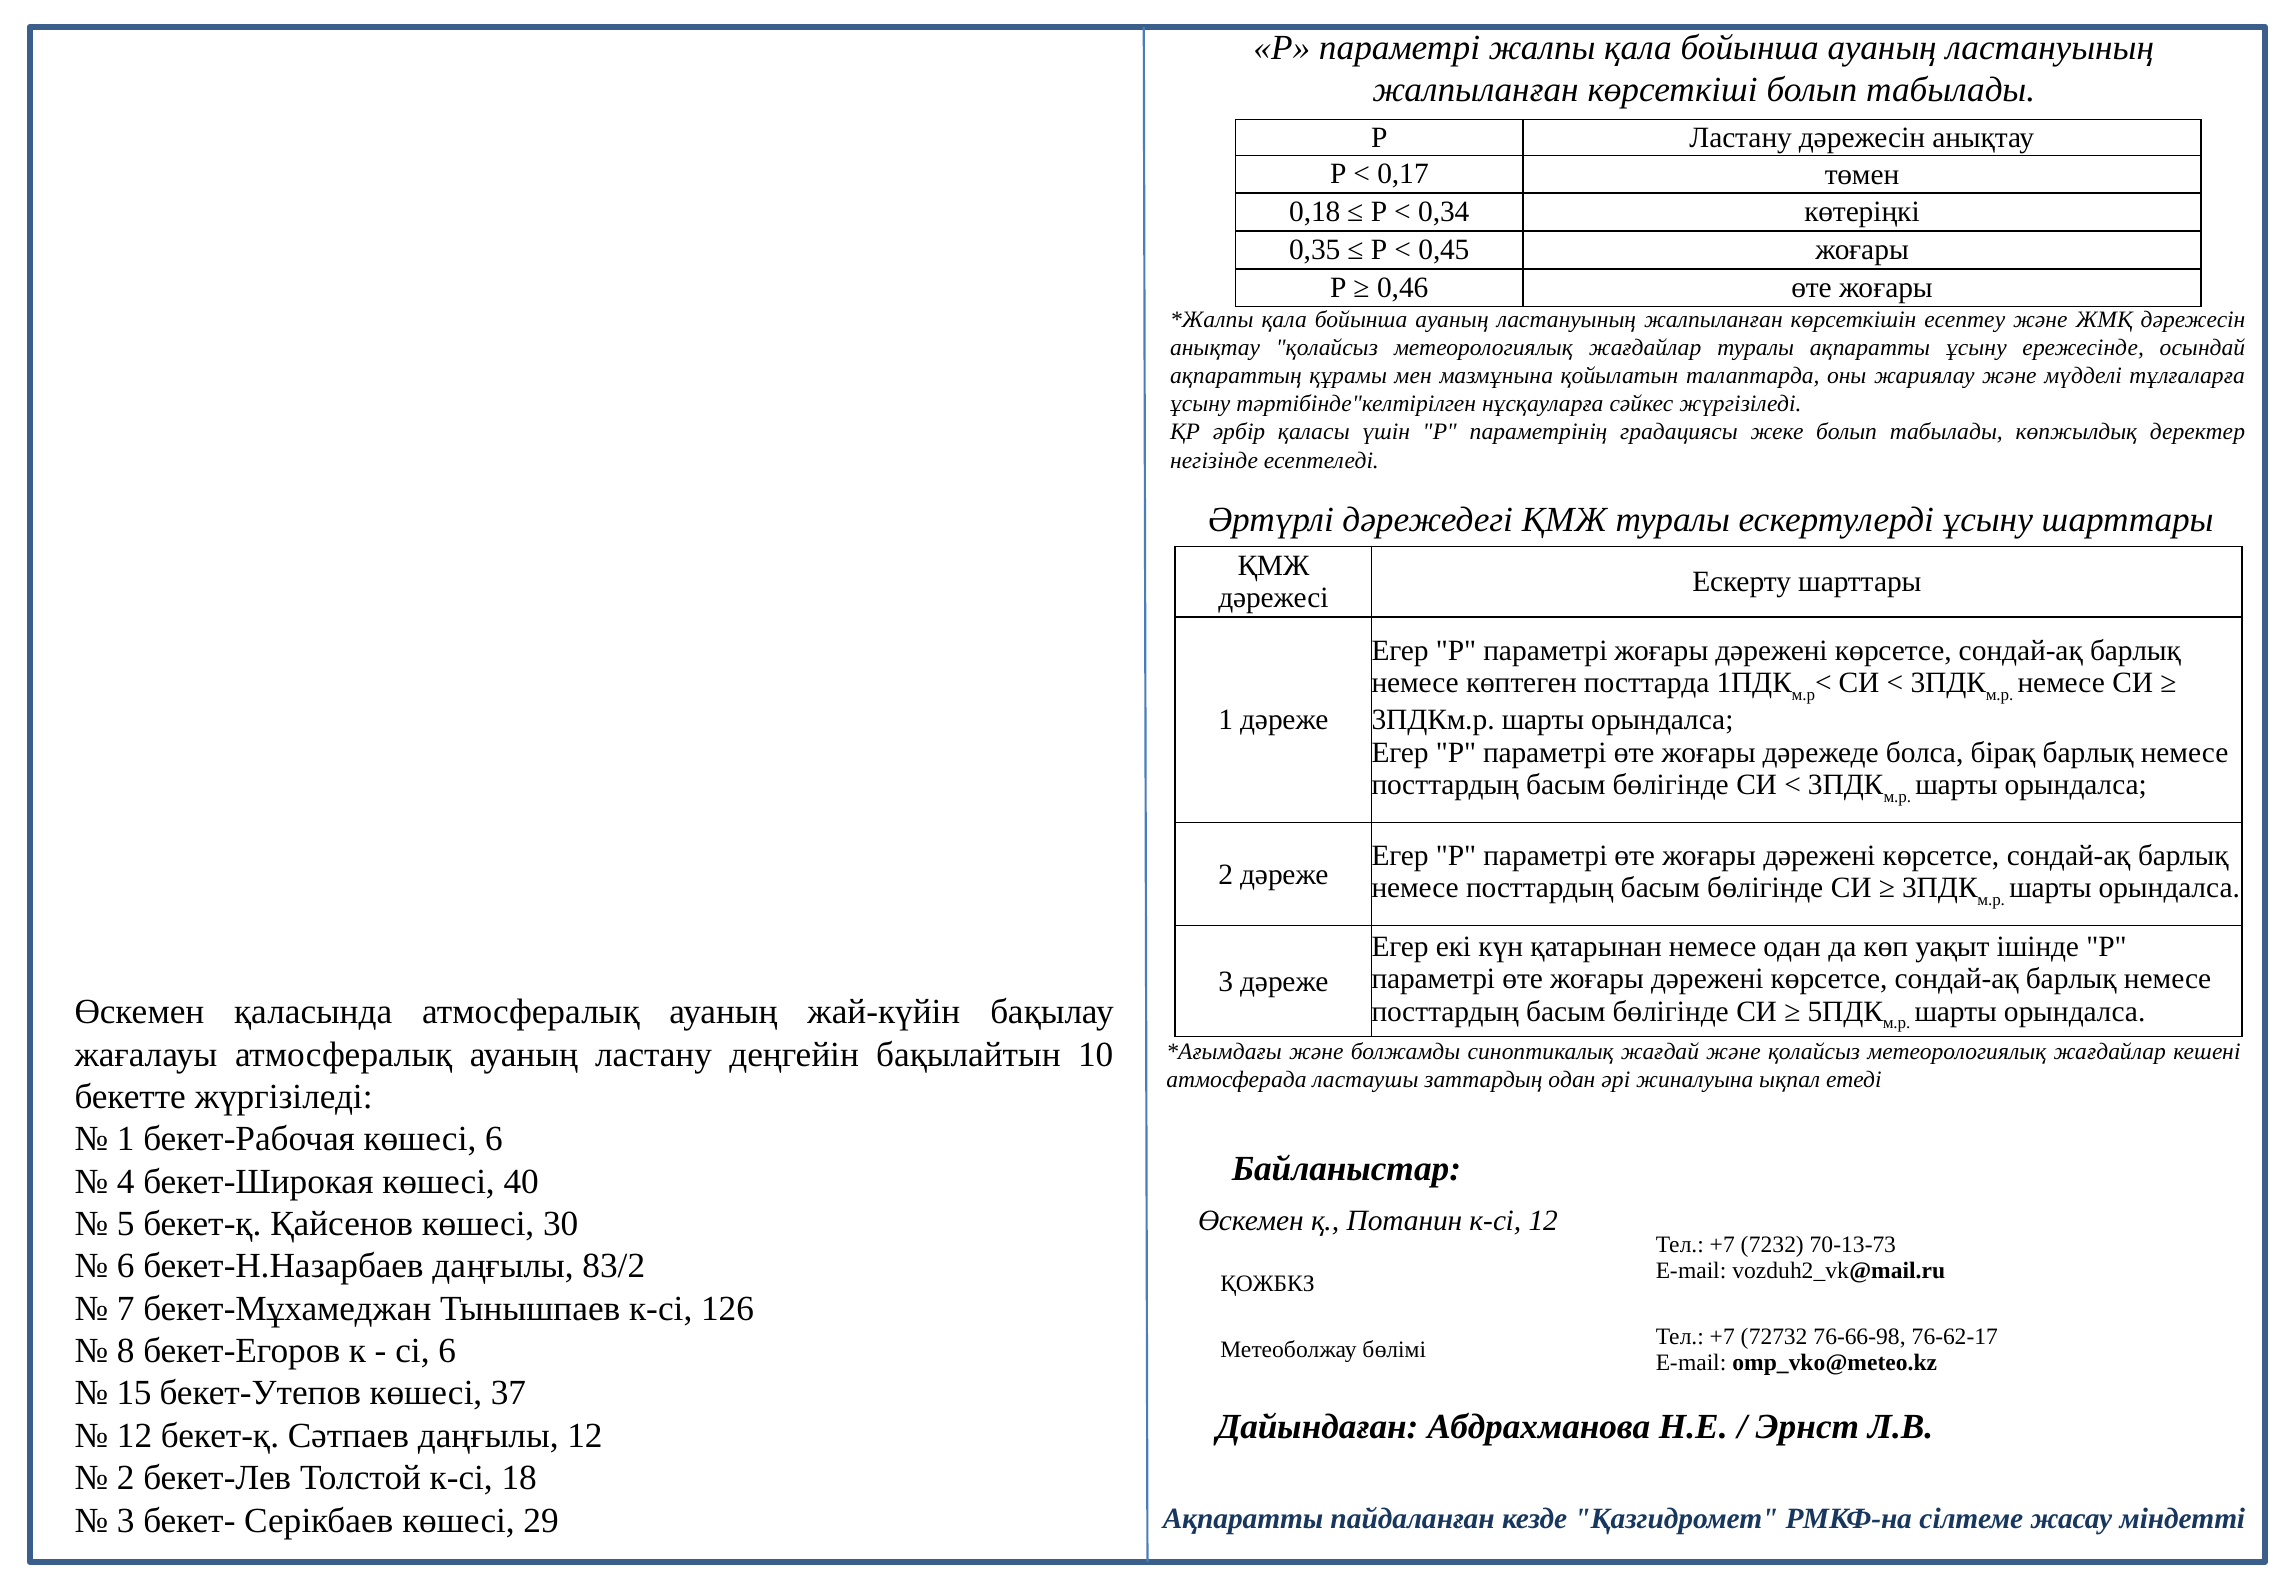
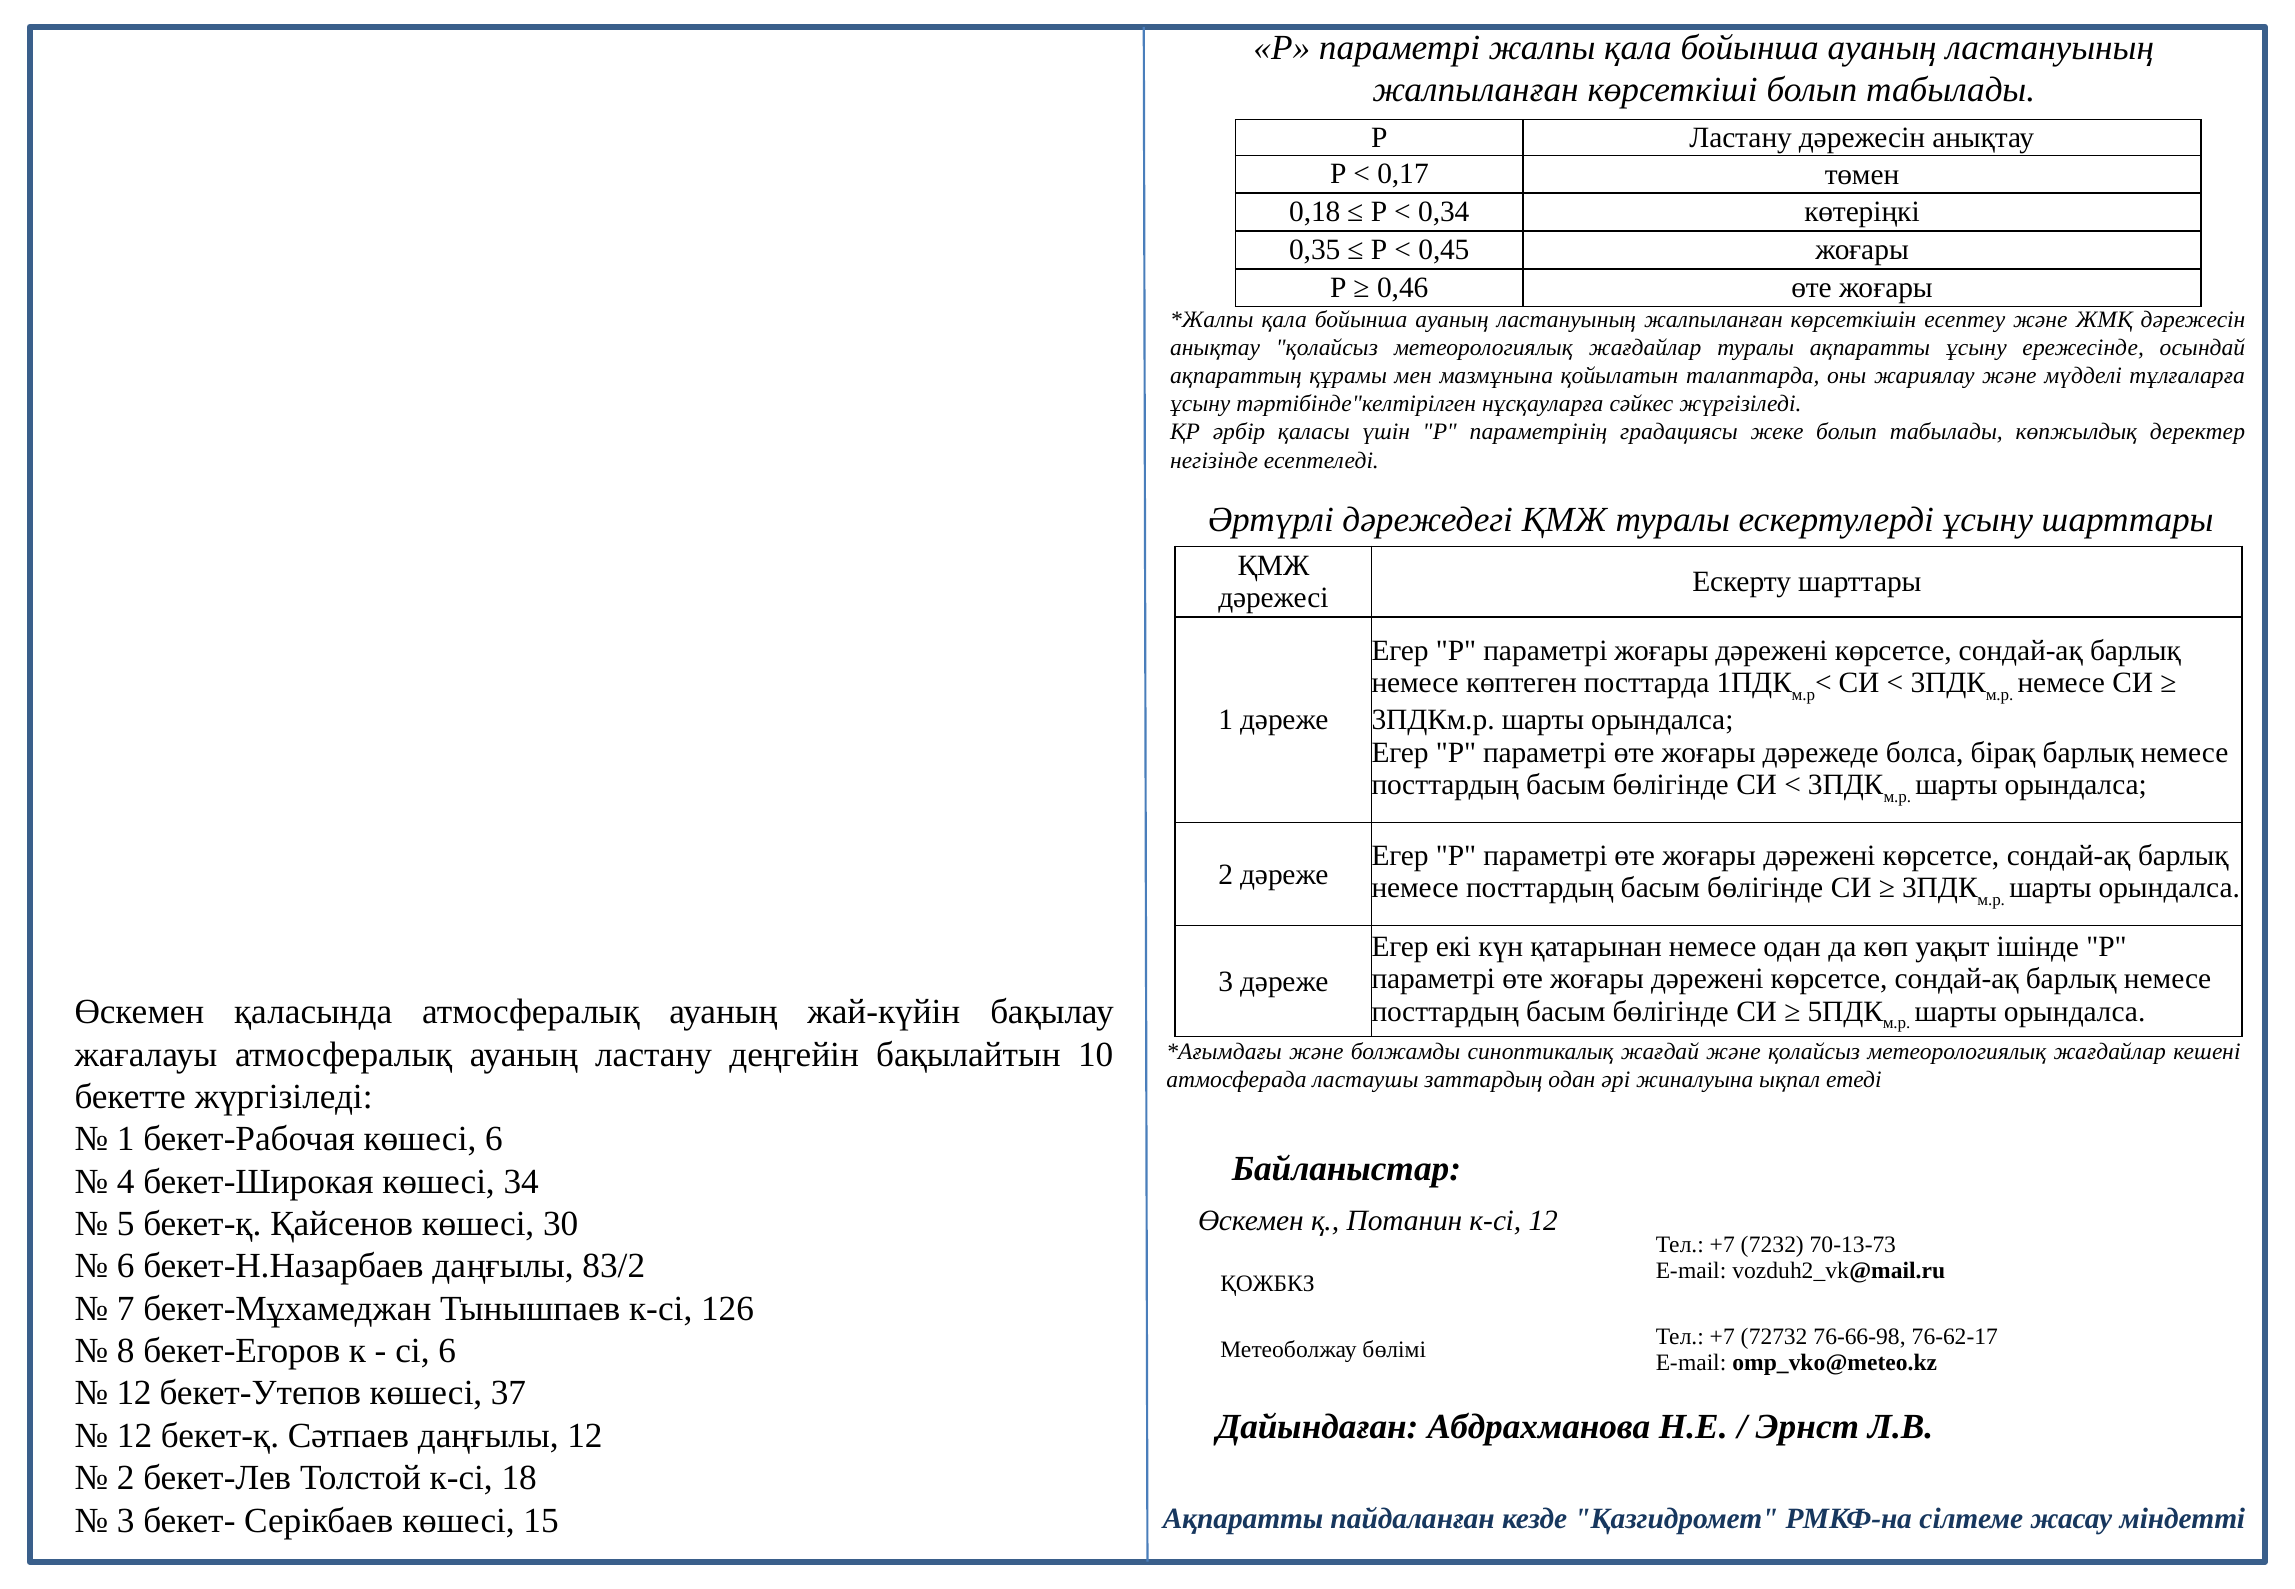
40: 40 -> 34
15 at (134, 1393): 15 -> 12
29: 29 -> 15
